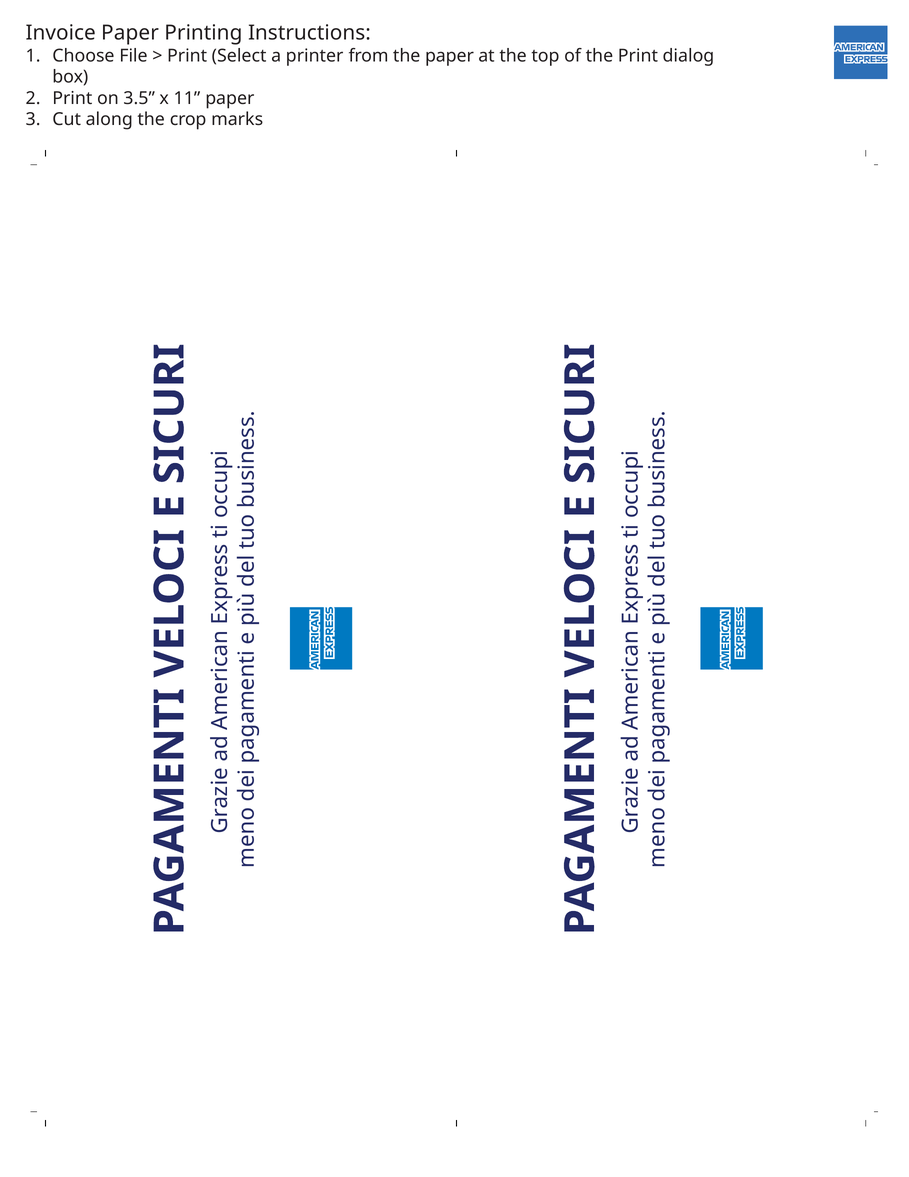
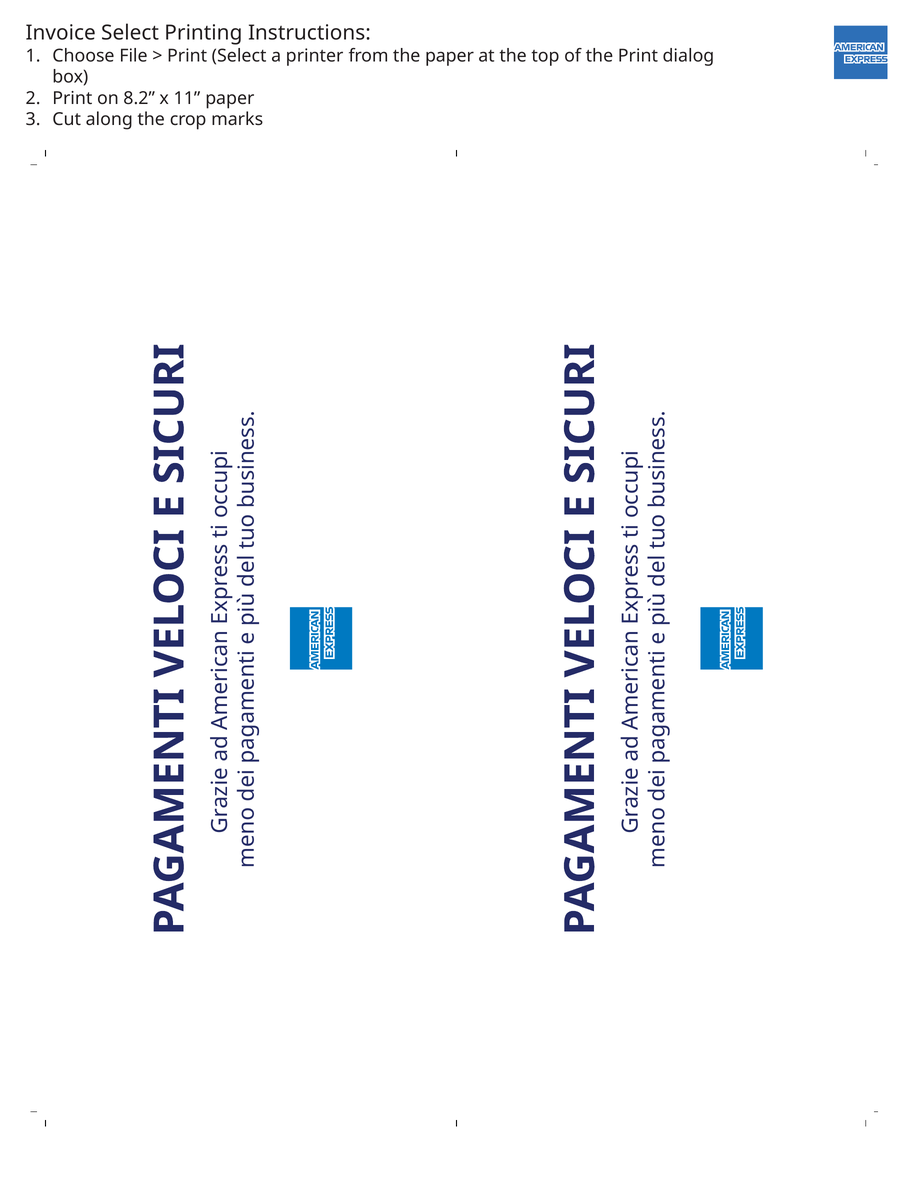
Invoice Paper: Paper -> Select
3.5: 3.5 -> 8.2
